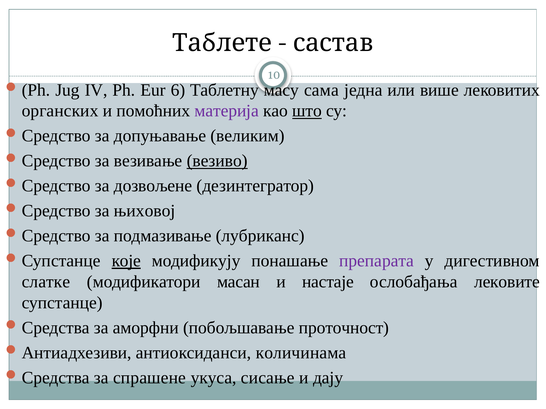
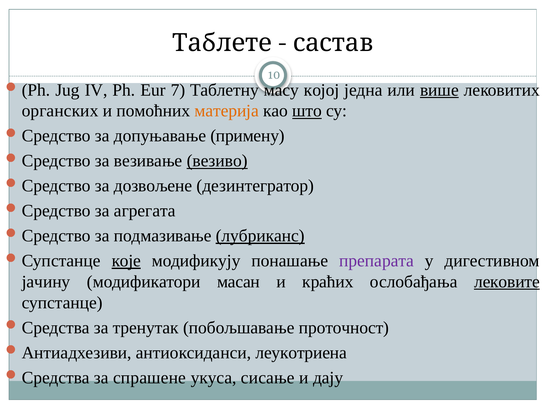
6: 6 -> 7
сама: сама -> којој
више underline: none -> present
материја colour: purple -> orange
великим: великим -> примену
њиховој: њиховој -> агрегата
лубриканс underline: none -> present
слатке: слатке -> јачину
настаје: настаје -> краћих
лековите underline: none -> present
аморфни: аморфни -> тренутак
количинама: количинама -> леукотриена
